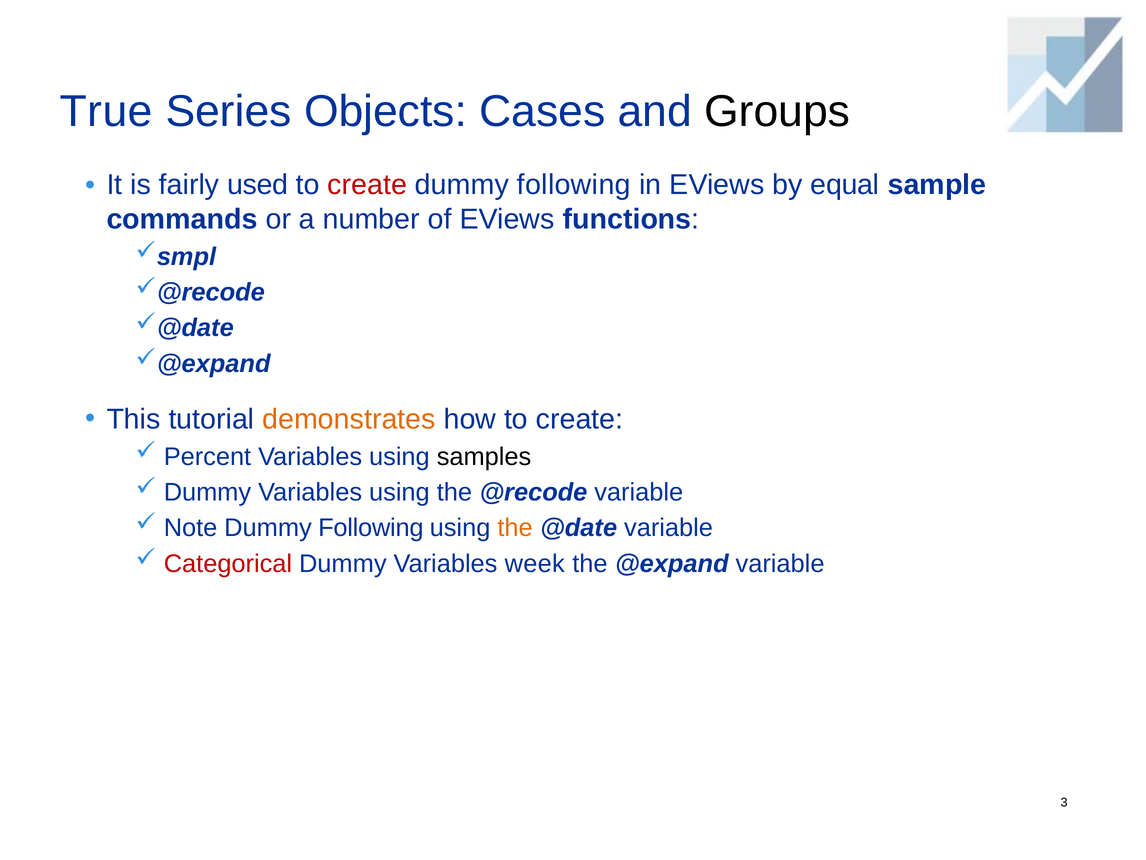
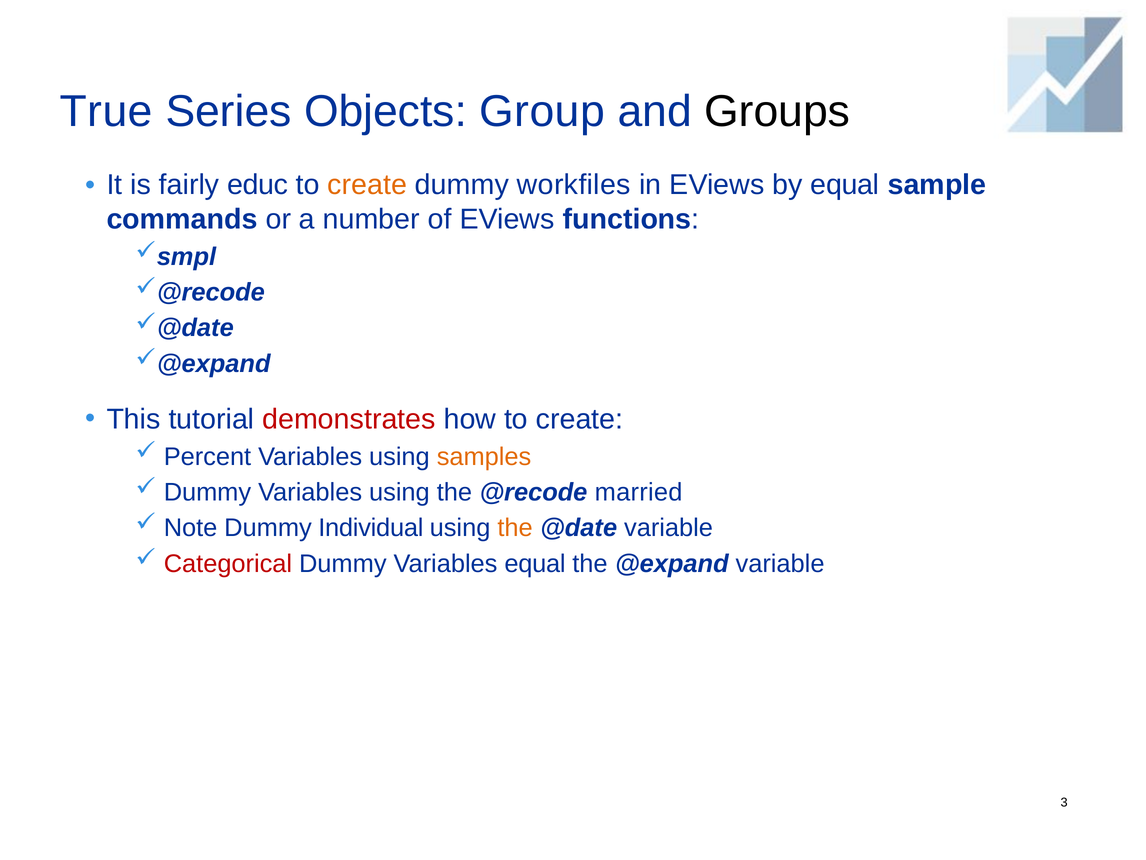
Cases: Cases -> Group
used: used -> educ
create at (367, 185) colour: red -> orange
following at (574, 185): following -> workfiles
demonstrates colour: orange -> red
samples colour: black -> orange
@recode variable: variable -> married
Following at (371, 528): Following -> Individual
Variables week: week -> equal
